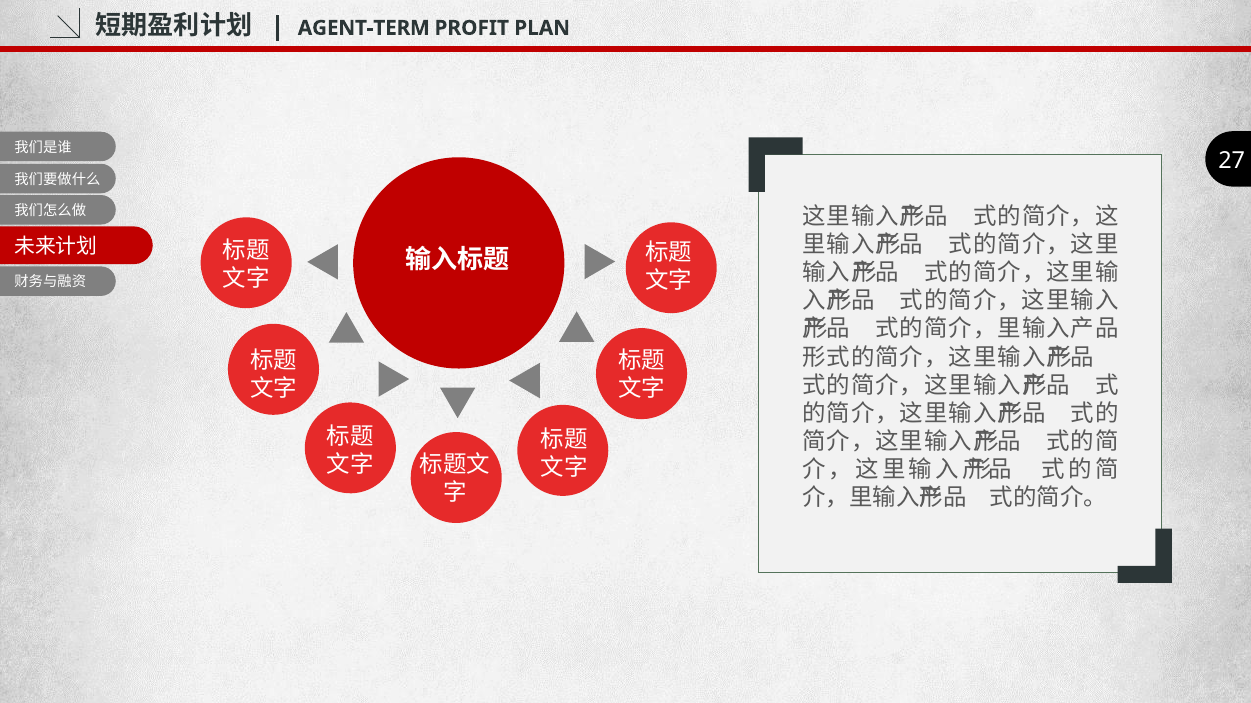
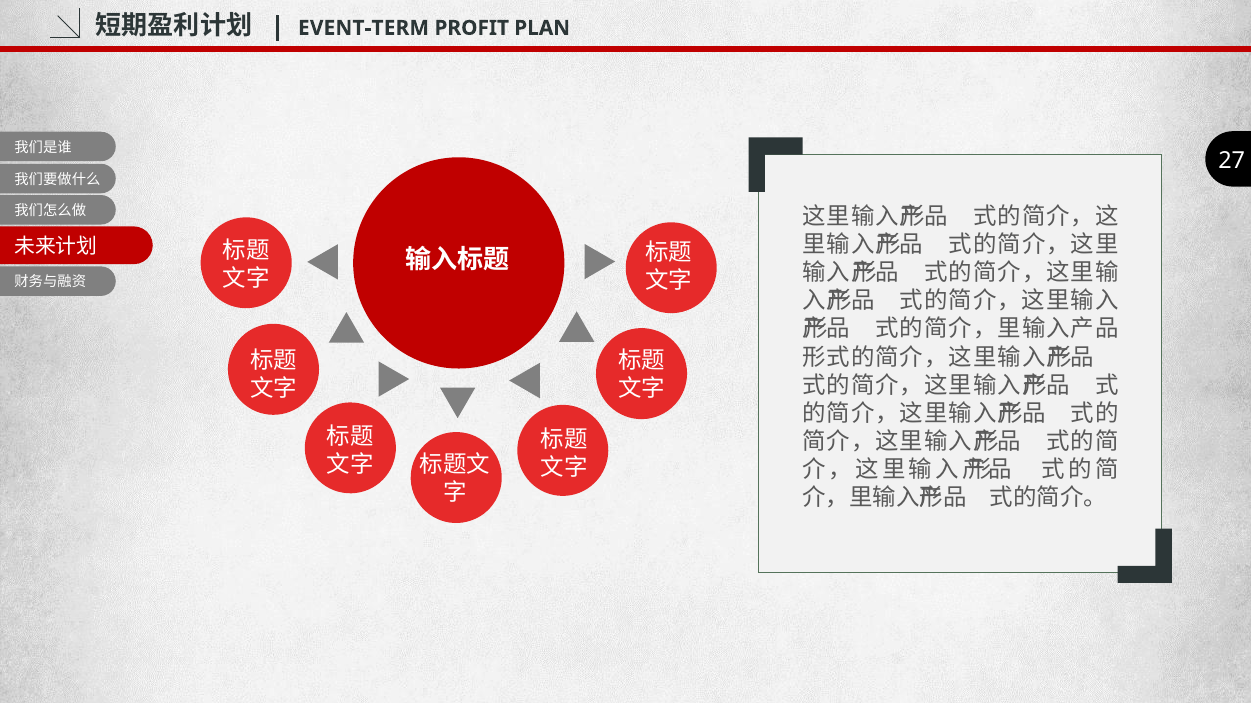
AGENT-TERM: AGENT-TERM -> EVENT-TERM
